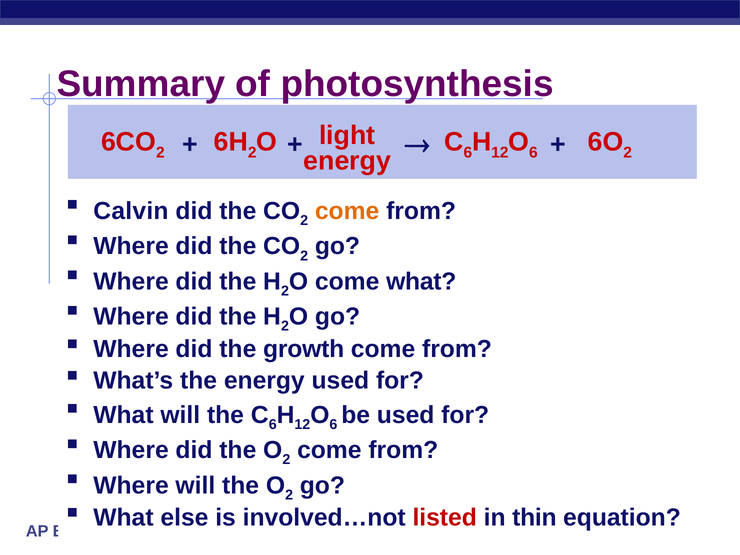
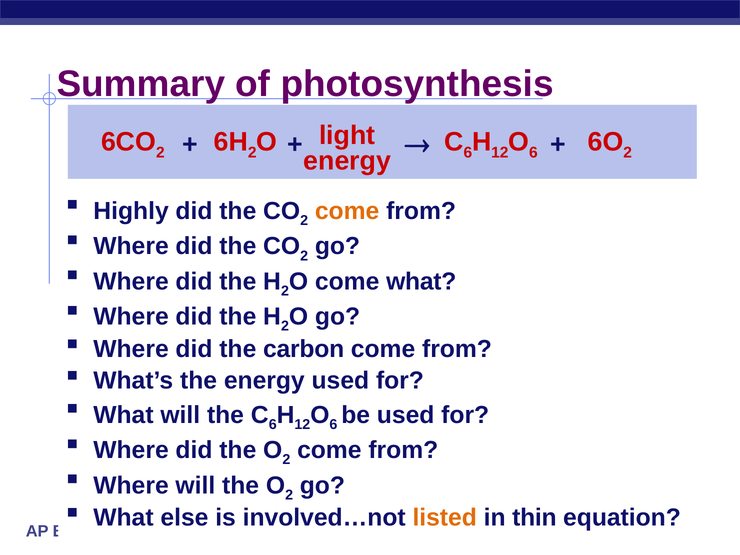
Calvin: Calvin -> Highly
growth: growth -> carbon
listed colour: red -> orange
